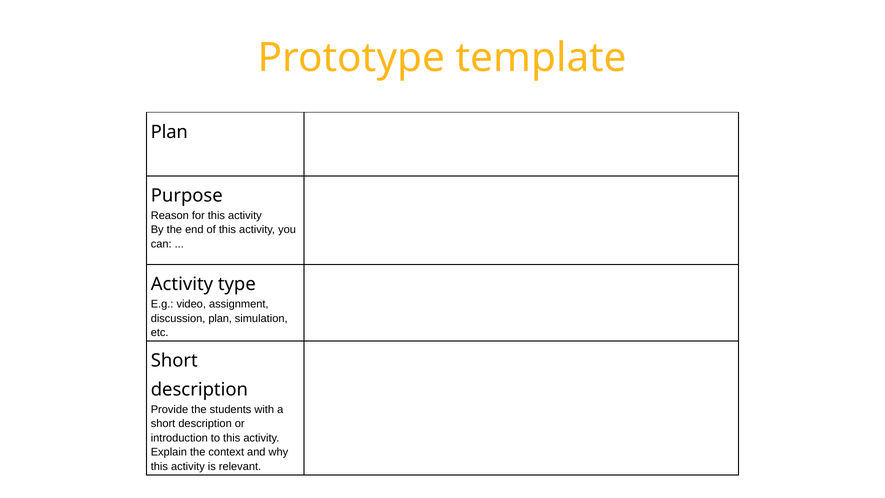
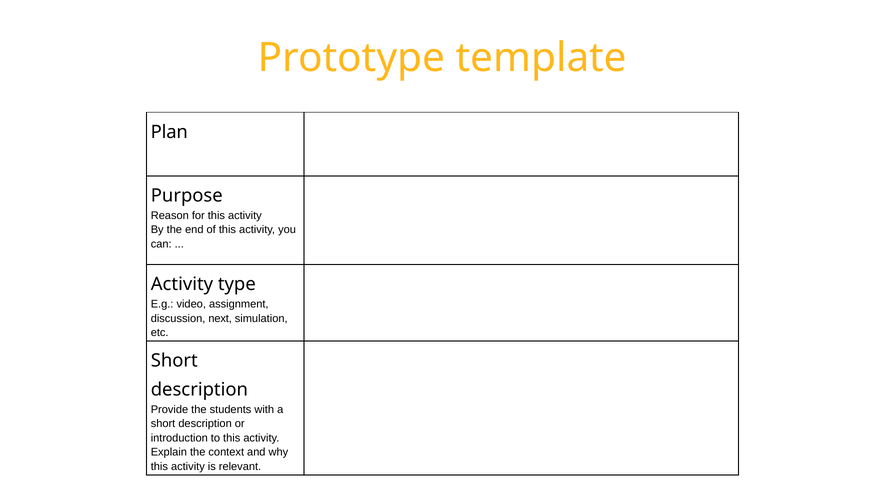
discussion plan: plan -> next
